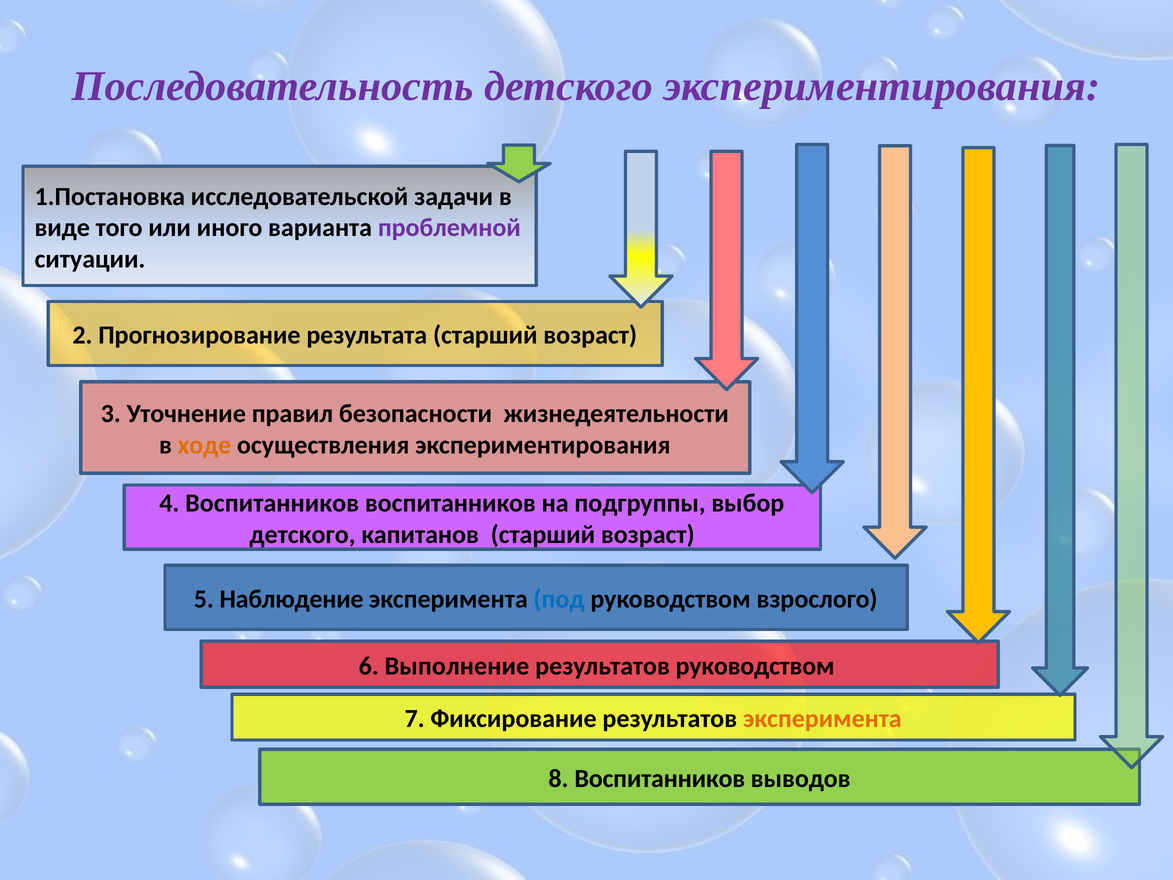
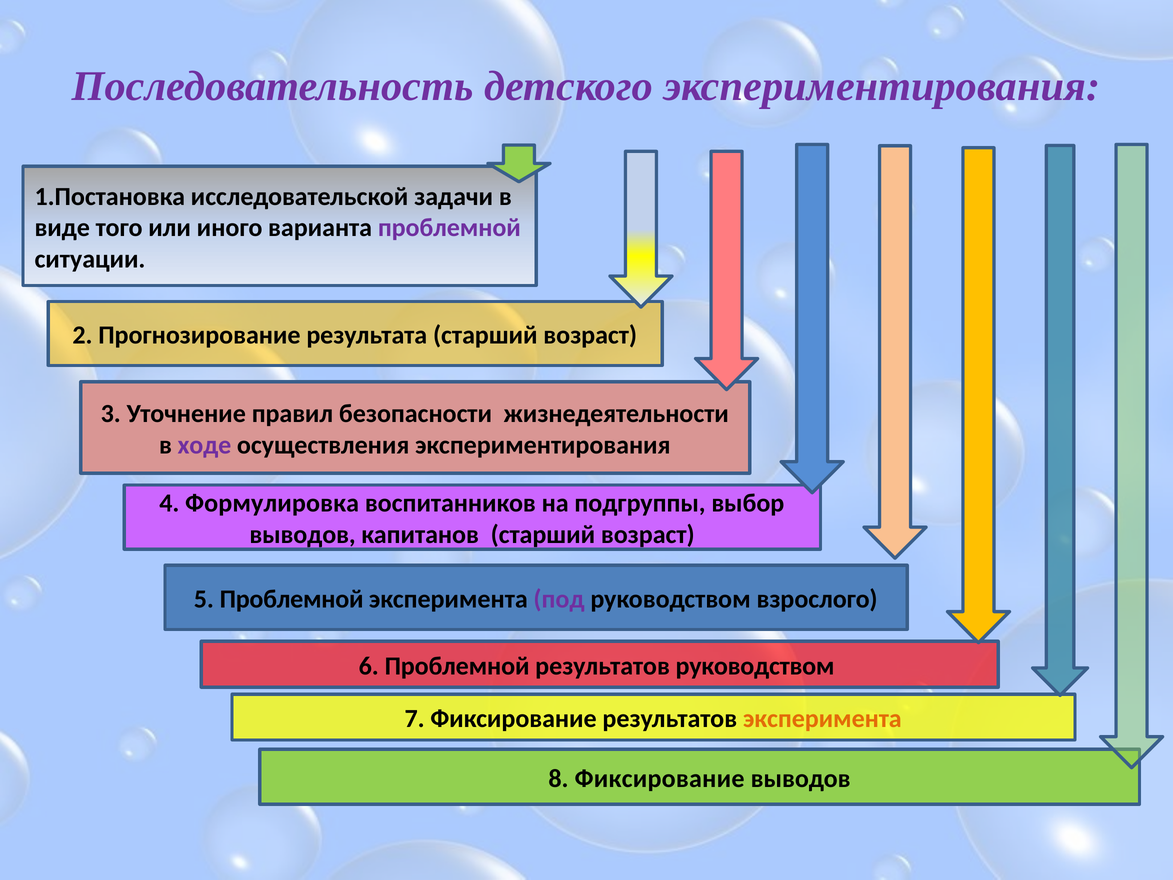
ходе colour: orange -> purple
4 Воспитанников: Воспитанников -> Формулировка
детского at (302, 534): детского -> выводов
5 Наблюдение: Наблюдение -> Проблемной
под colour: blue -> purple
6 Выполнение: Выполнение -> Проблемной
8 Воспитанников: Воспитанников -> Фиксирование
